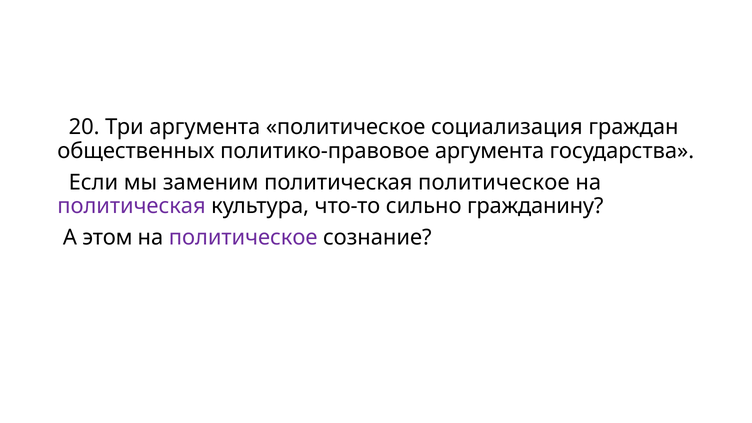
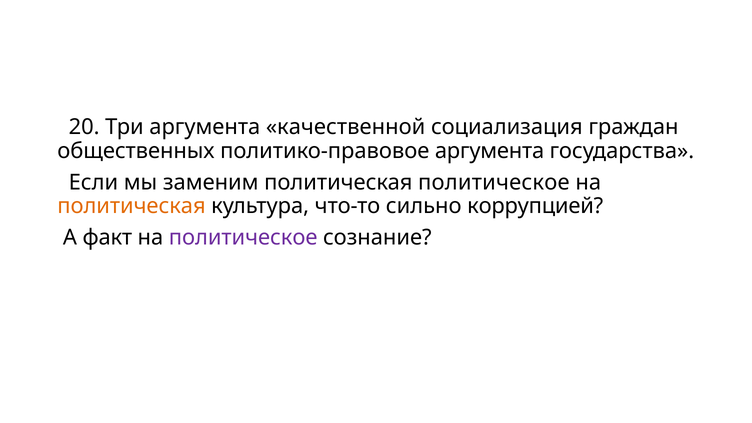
аргумента политическое: политическое -> качественной
политическая at (132, 206) colour: purple -> orange
гражданину: гражданину -> коррупцией
этом: этом -> факт
